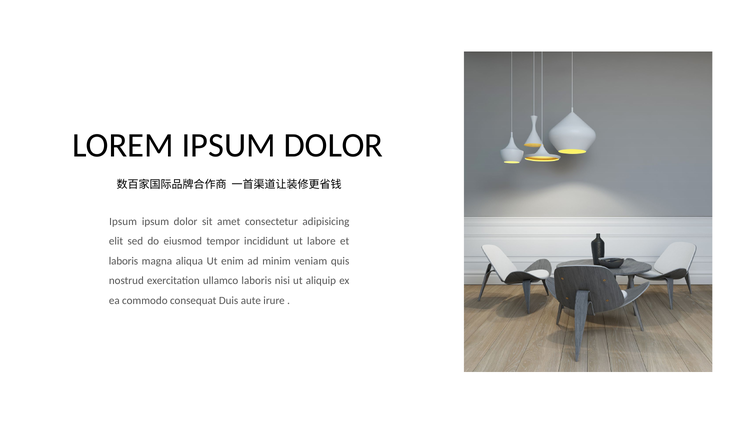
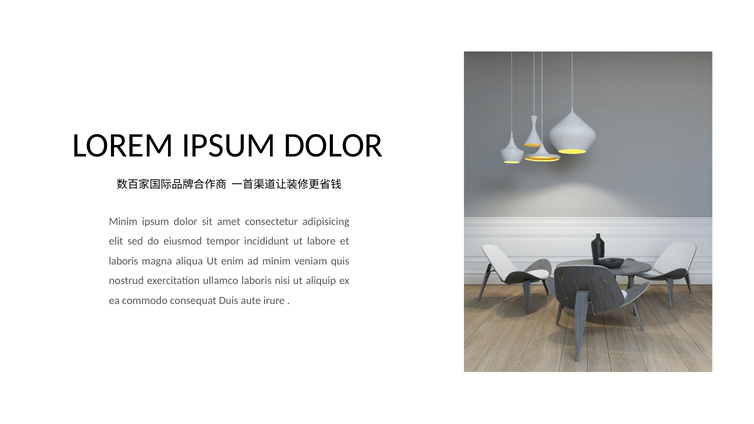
Ipsum at (123, 221): Ipsum -> Minim
